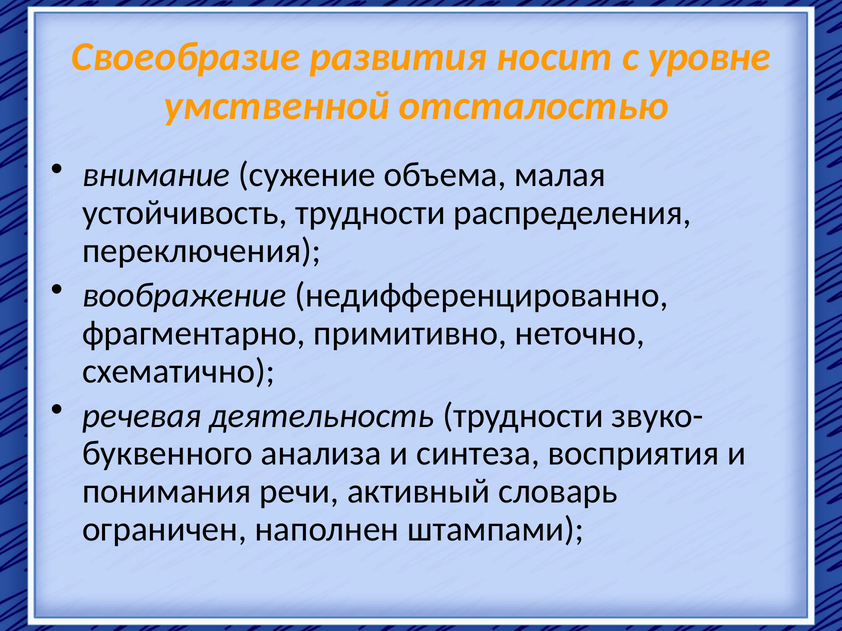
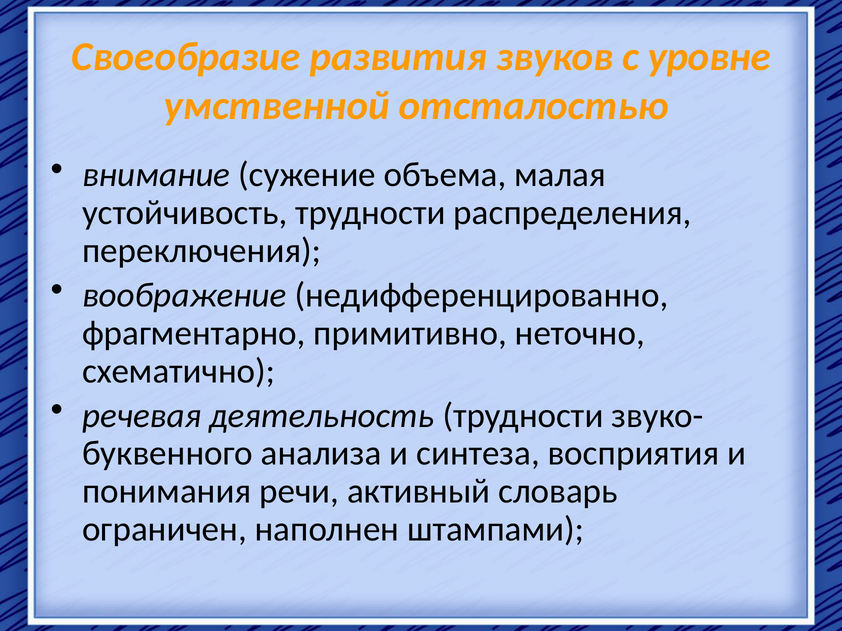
носит: носит -> звуков
